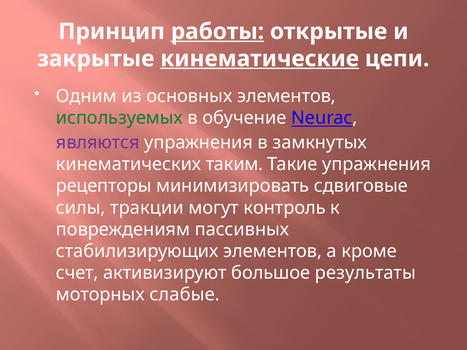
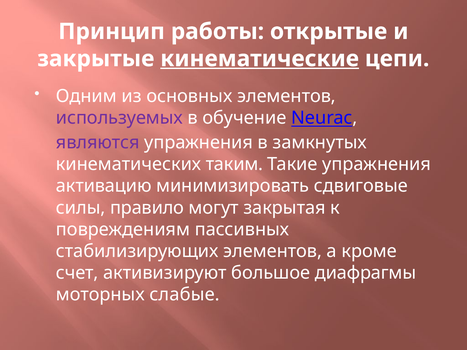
работы underline: present -> none
используемых colour: green -> purple
рецепторы: рецепторы -> активацию
тракции: тракции -> правило
контроль: контроль -> закрытая
результаты: результаты -> диафрагмы
